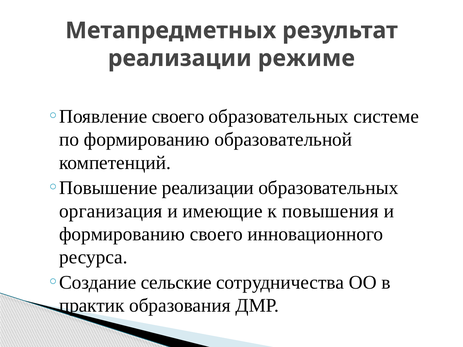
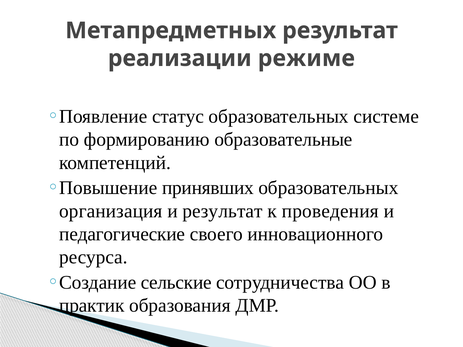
своего at (178, 116): своего -> статус
образовательной: образовательной -> образовательные
реализации at (208, 188): реализации -> принявших
и имеющие: имеющие -> результат
повышения: повышения -> проведения
формированию at (122, 234): формированию -> педагогические
